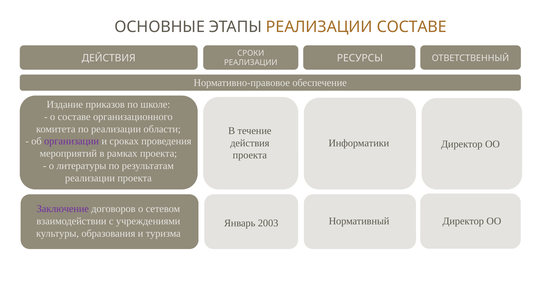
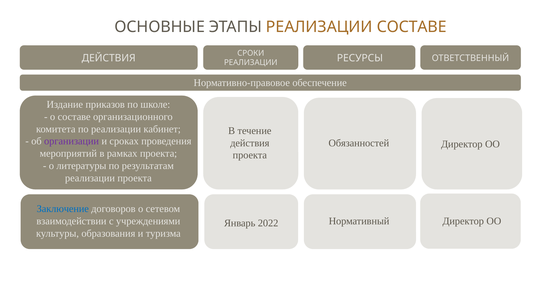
области: области -> кабинет
Информатики: Информатики -> Обязанностей
Заключение colour: purple -> blue
2003: 2003 -> 2022
